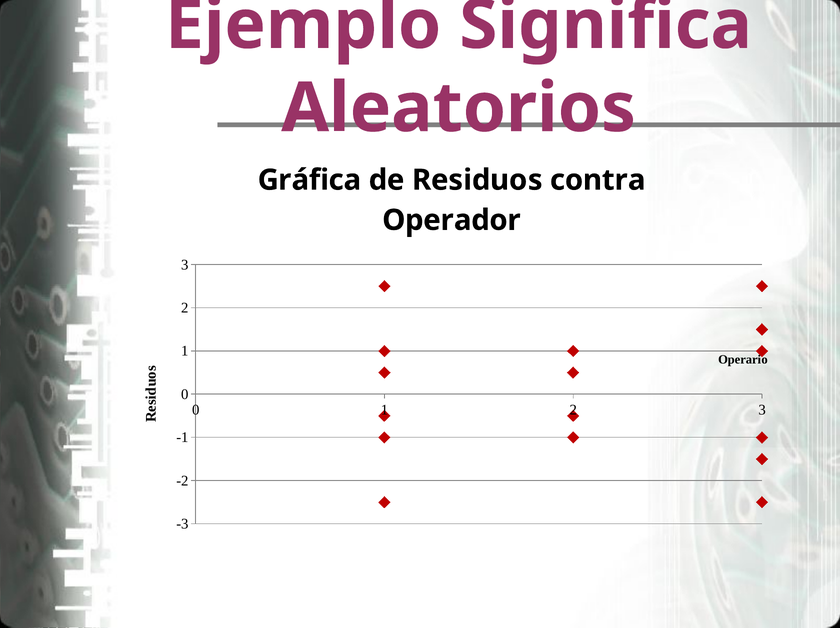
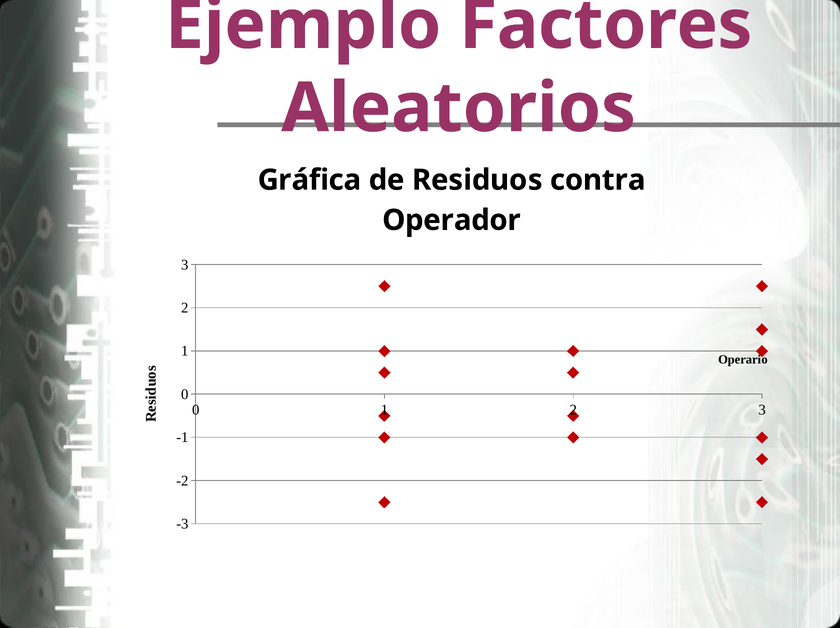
Significa: Significa -> Factores
